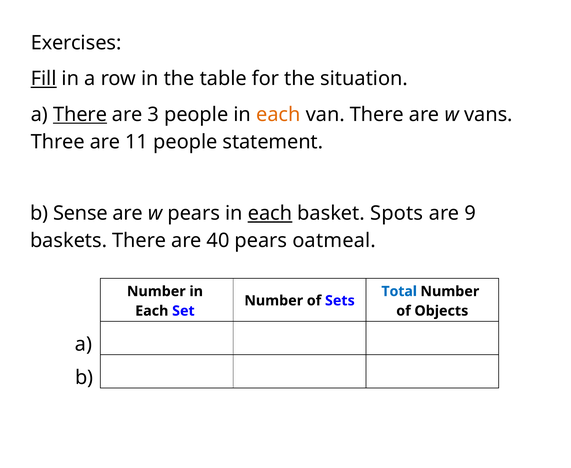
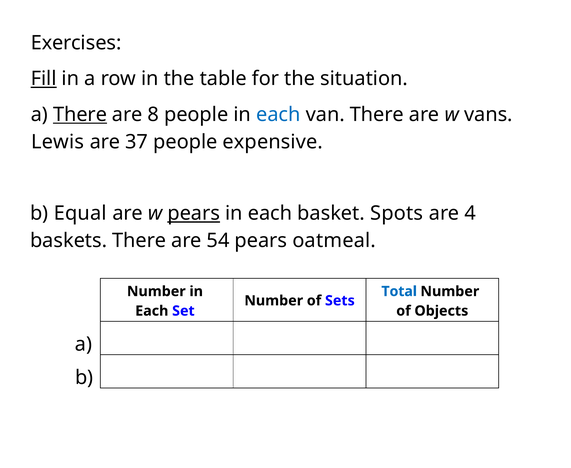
3: 3 -> 8
each at (278, 115) colour: orange -> blue
Three: Three -> Lewis
11: 11 -> 37
statement: statement -> expensive
Sense: Sense -> Equal
pears at (194, 213) underline: none -> present
each at (270, 213) underline: present -> none
9: 9 -> 4
40: 40 -> 54
